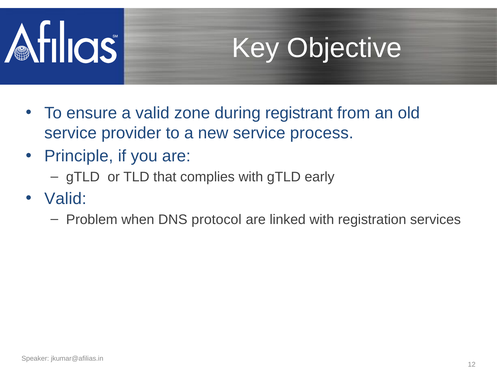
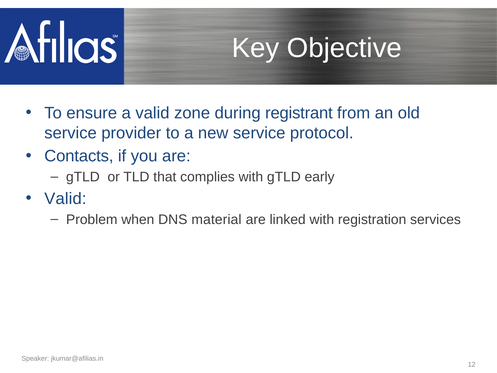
process: process -> protocol
Principle: Principle -> Contacts
protocol: protocol -> material
